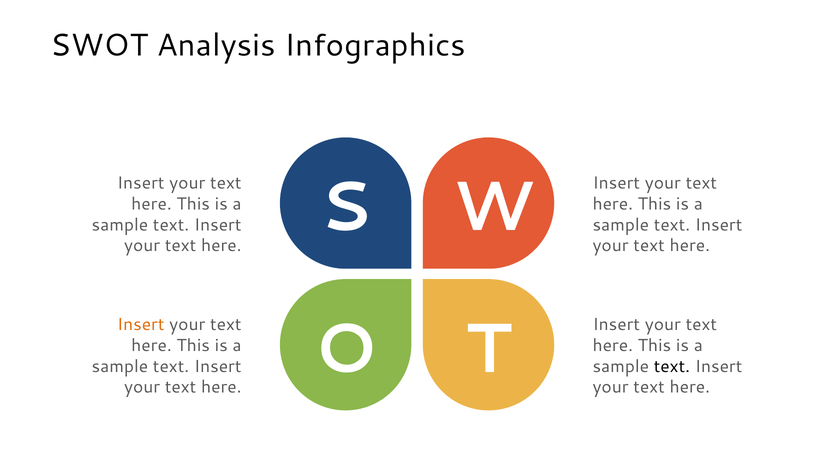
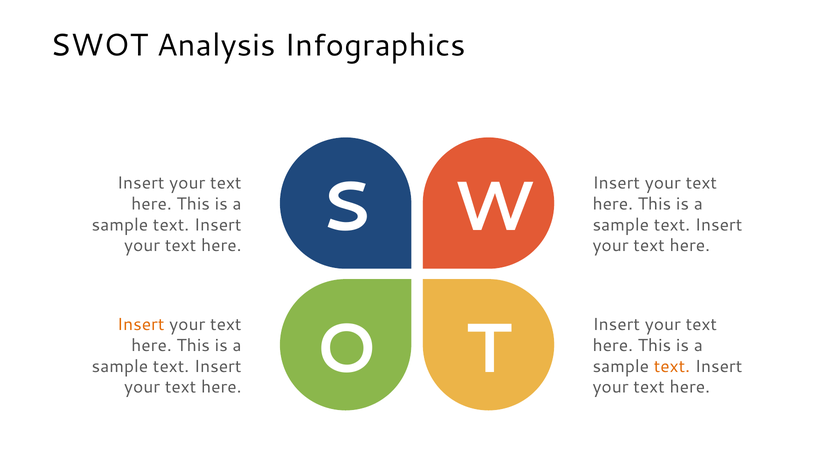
text at (672, 367) colour: black -> orange
